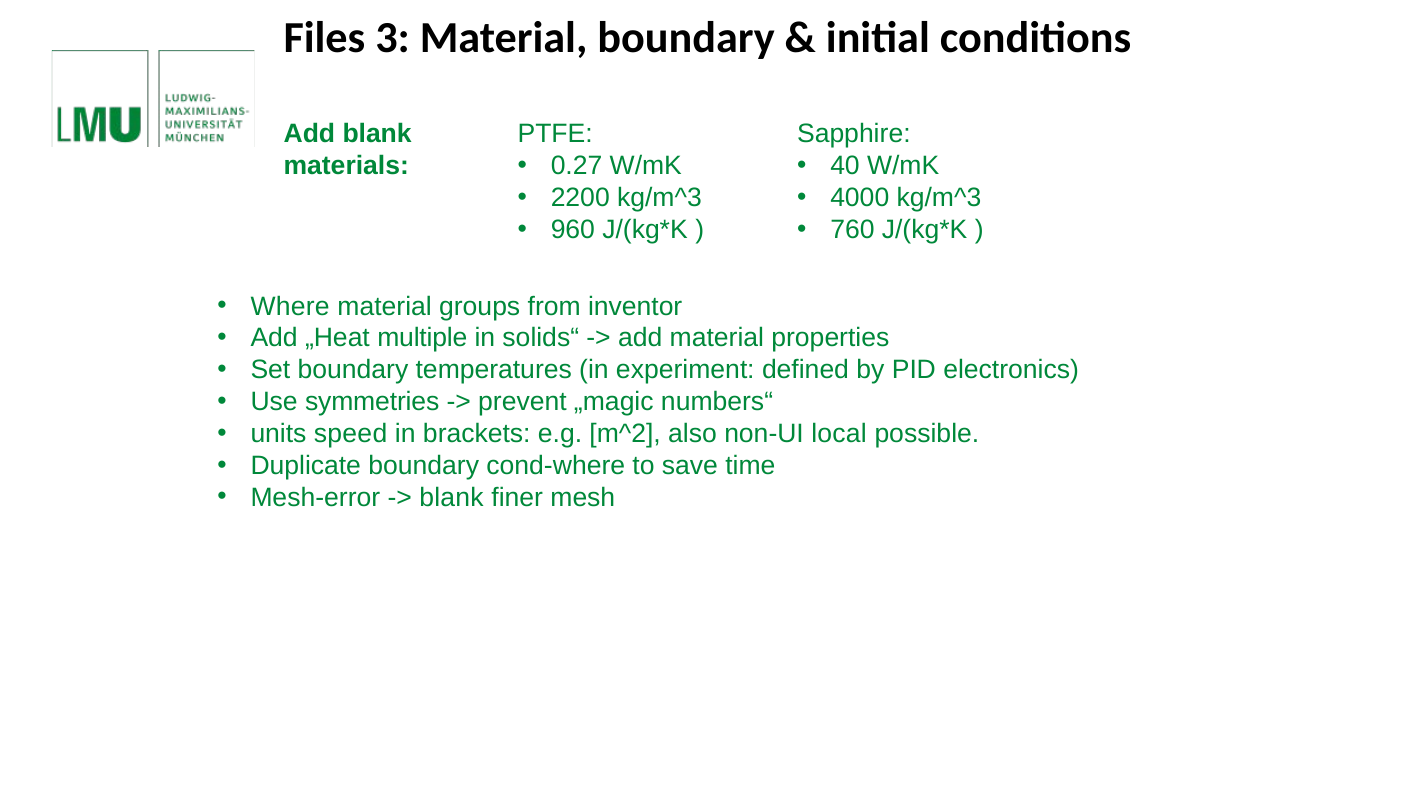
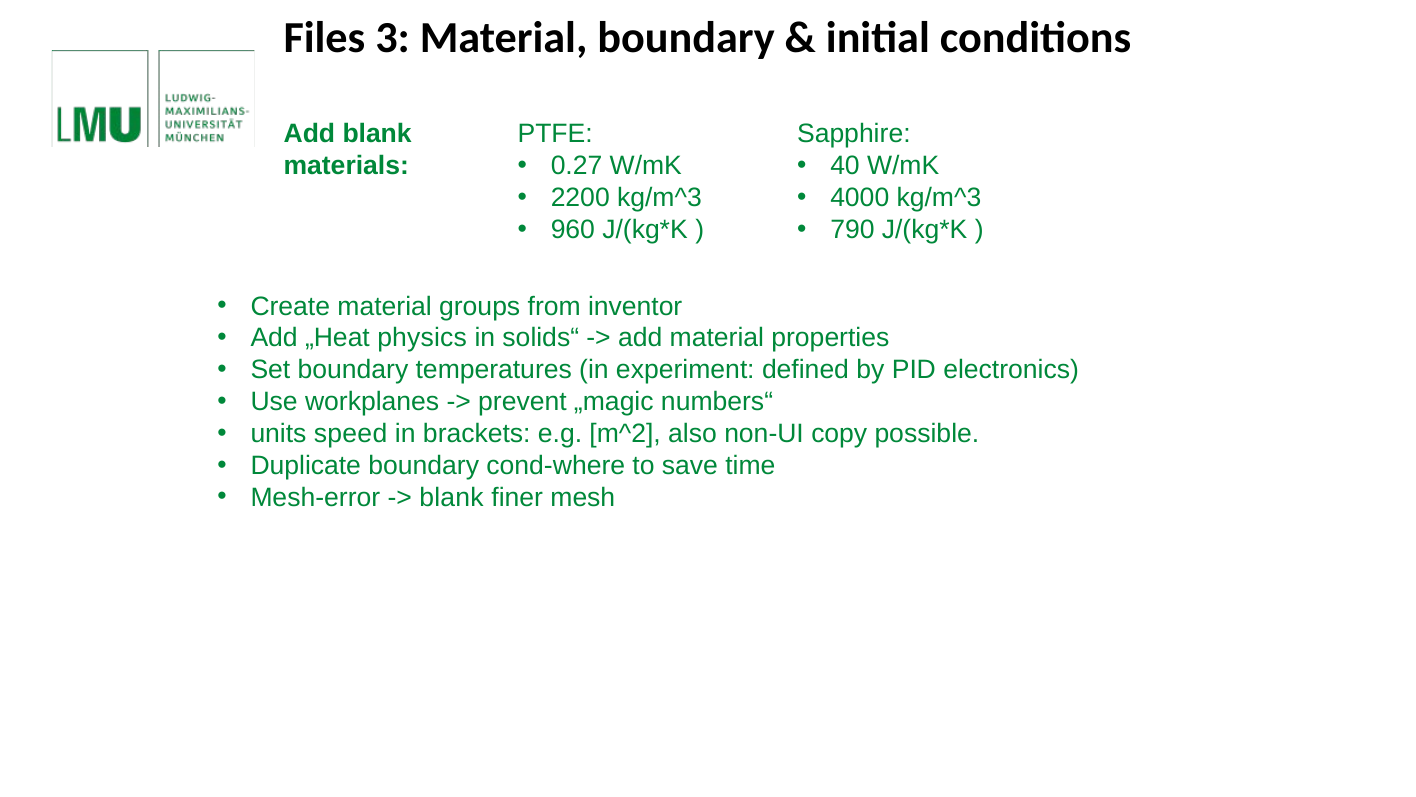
760: 760 -> 790
Where: Where -> Create
multiple: multiple -> physics
symmetries: symmetries -> workplanes
local: local -> copy
